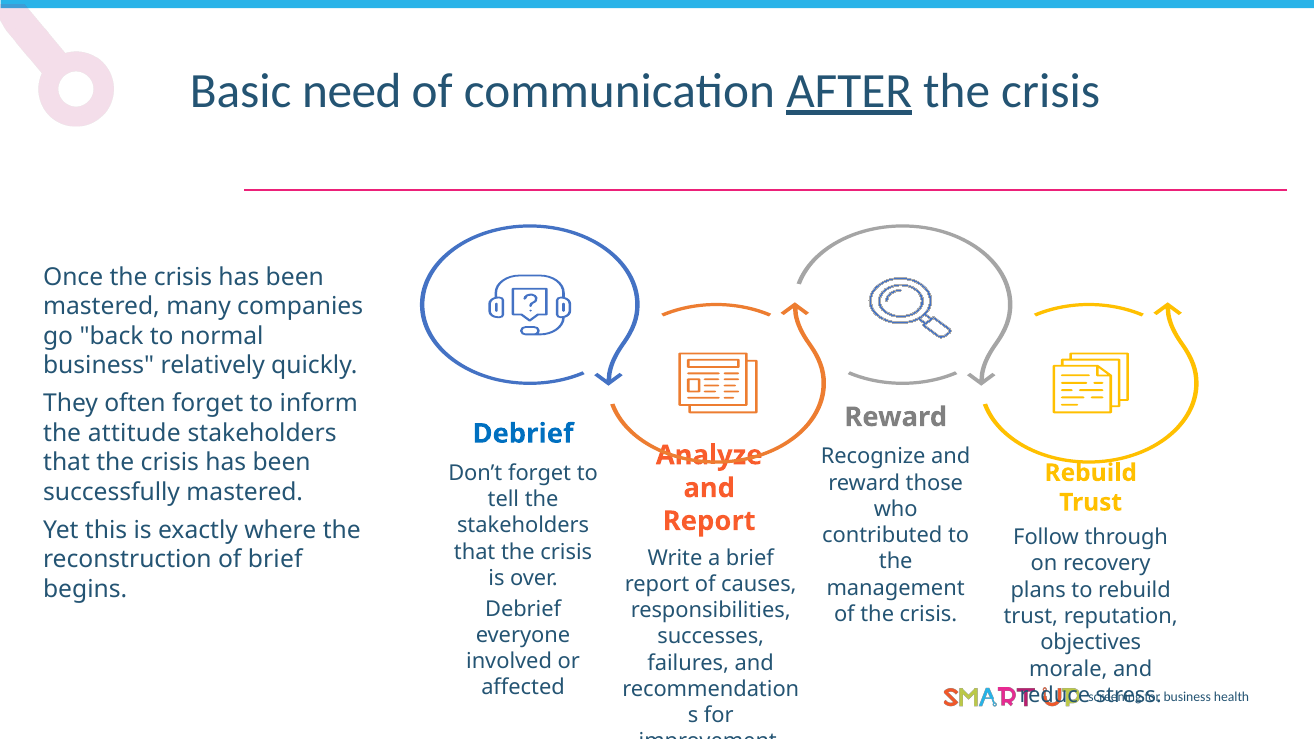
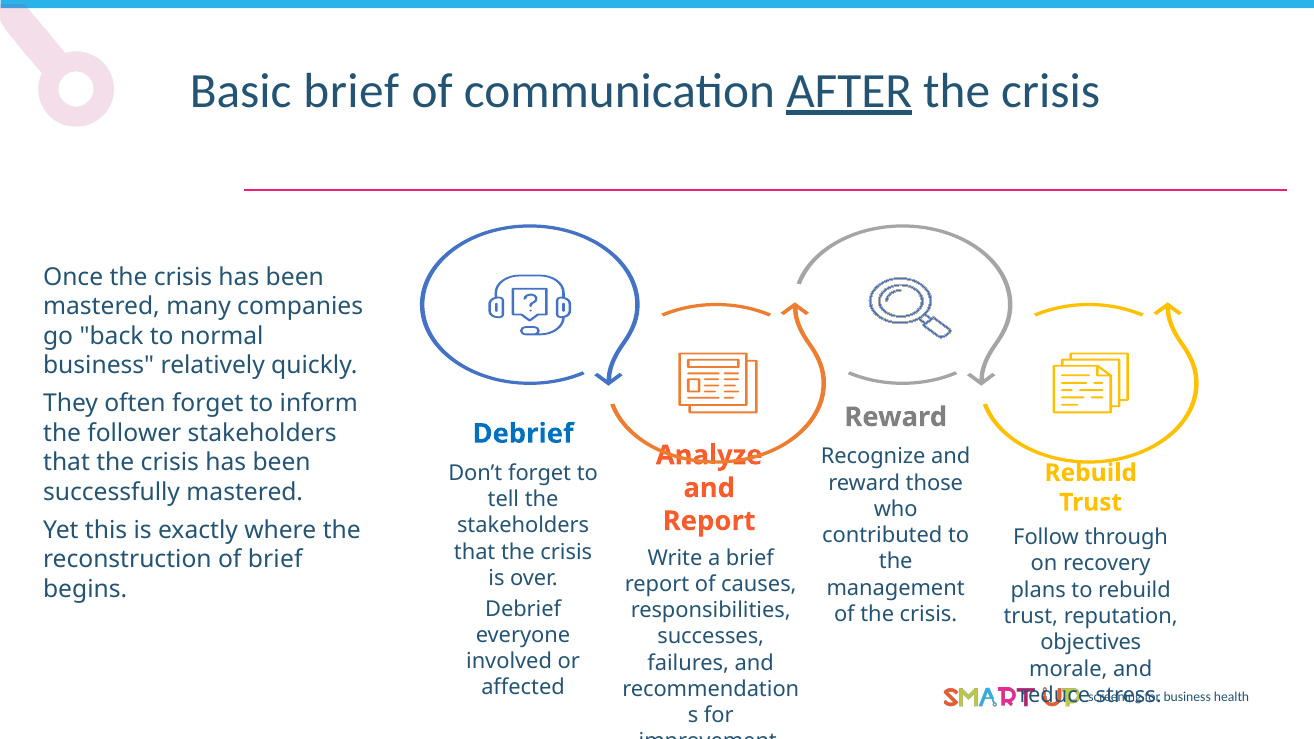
Basic need: need -> brief
attitude: attitude -> follower
